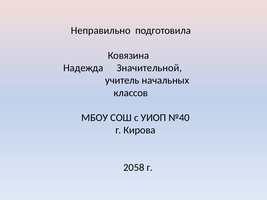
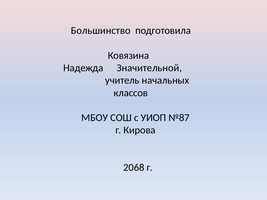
Неправильно: Неправильно -> Большинство
№40: №40 -> №87
2058: 2058 -> 2068
